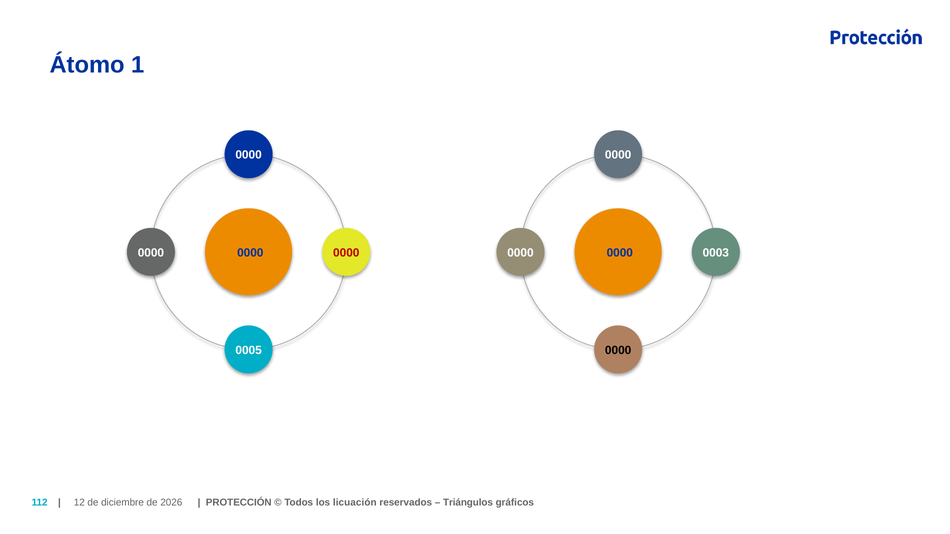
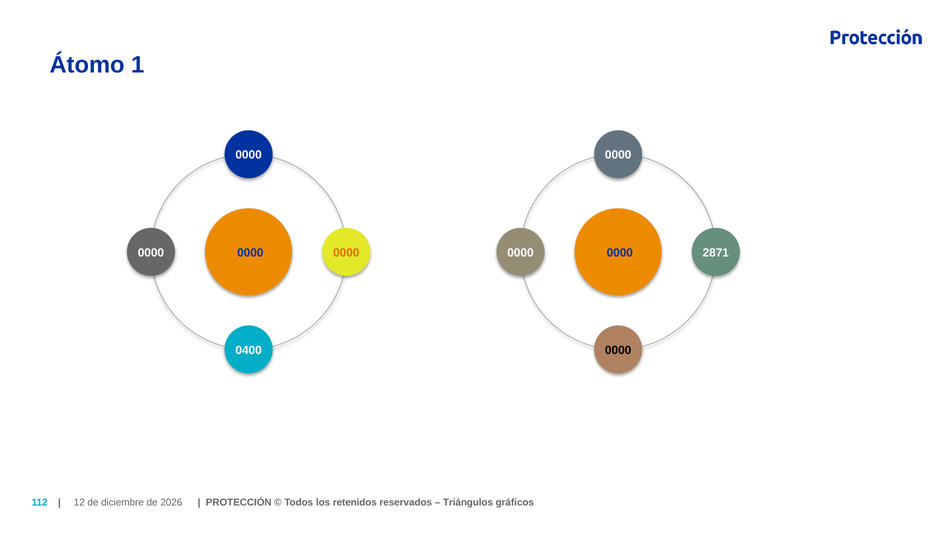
0000 at (346, 253) colour: red -> orange
0003: 0003 -> 2871
0005: 0005 -> 0400
licuación: licuación -> retenidos
